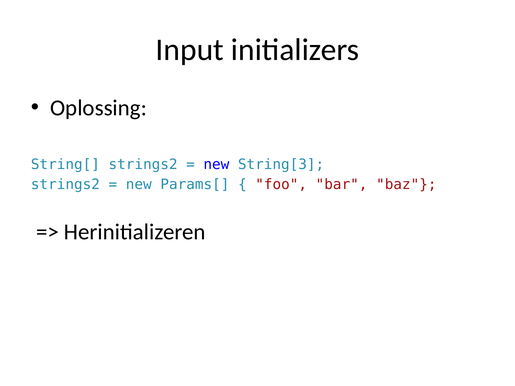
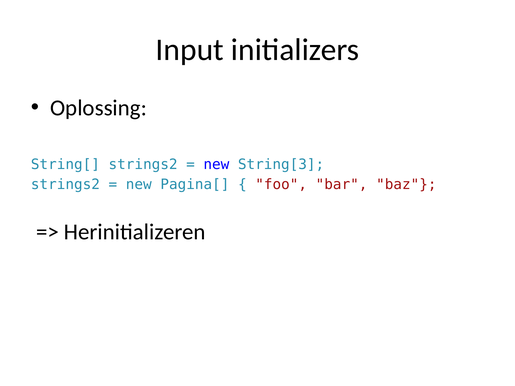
Params[: Params[ -> Pagina[
